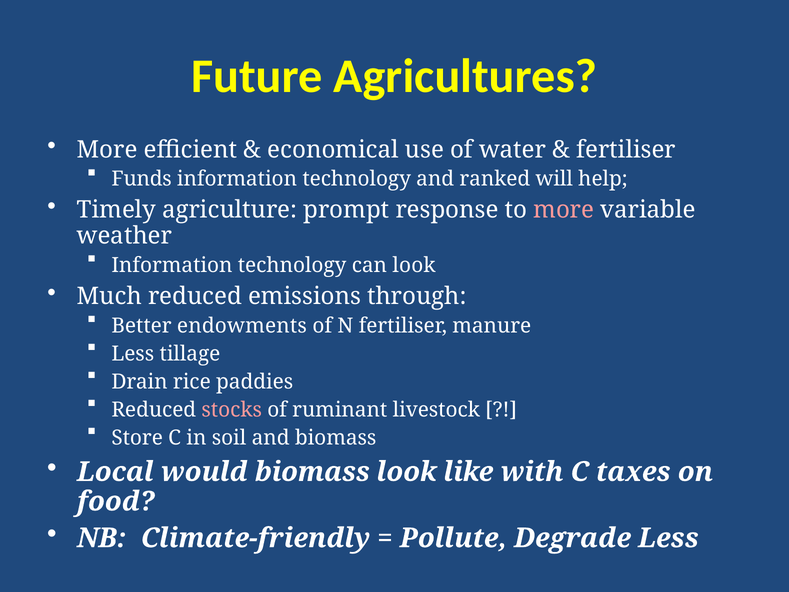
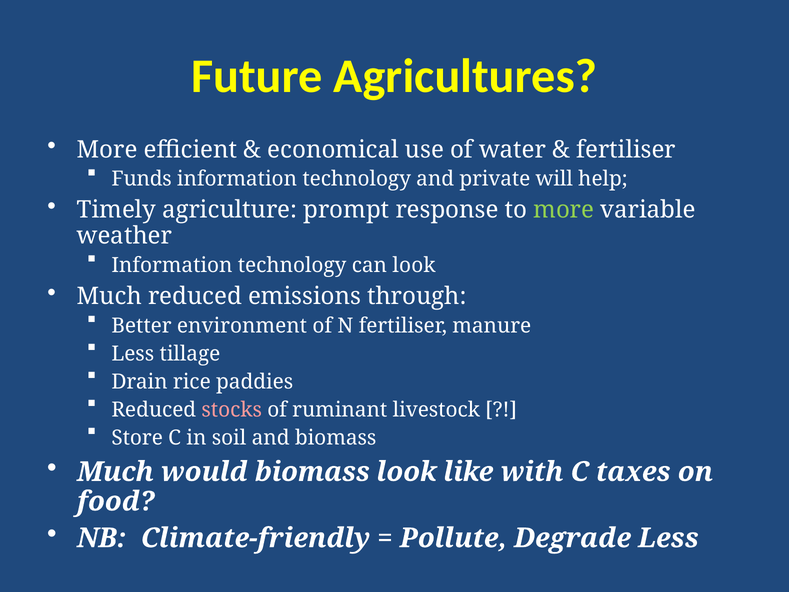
ranked: ranked -> private
more at (564, 210) colour: pink -> light green
endowments: endowments -> environment
Local at (115, 472): Local -> Much
